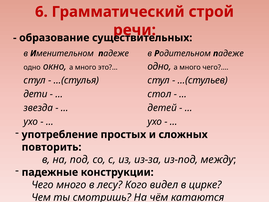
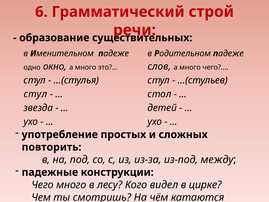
одно at (159, 66): одно -> слов
дети at (35, 94): дети -> стул
